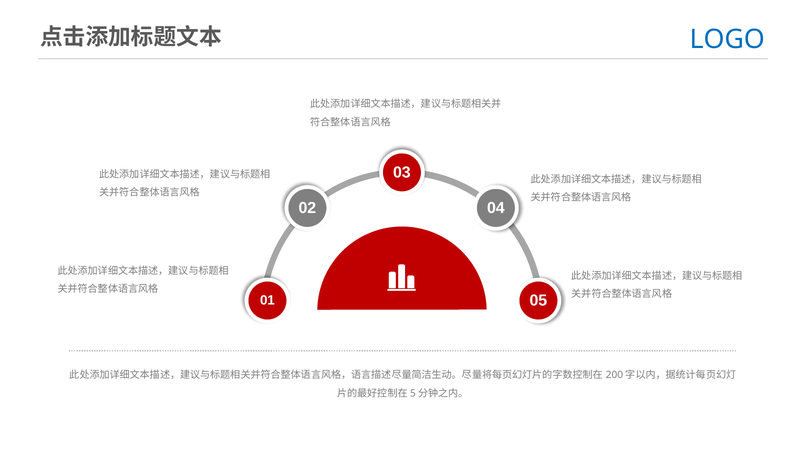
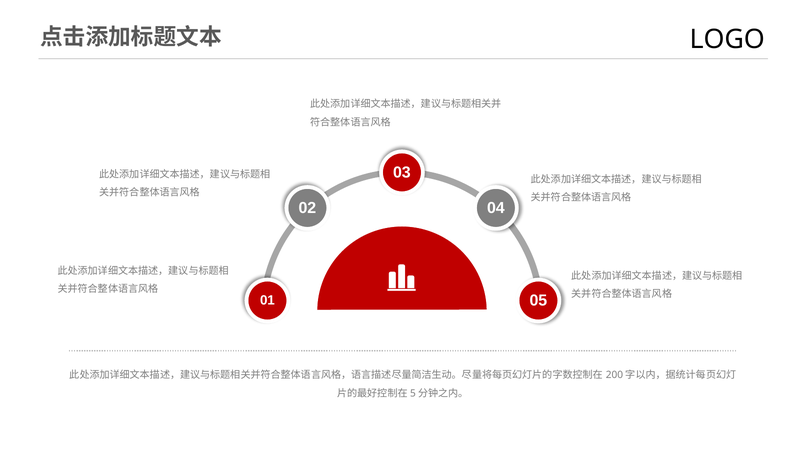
LOGO colour: blue -> black
